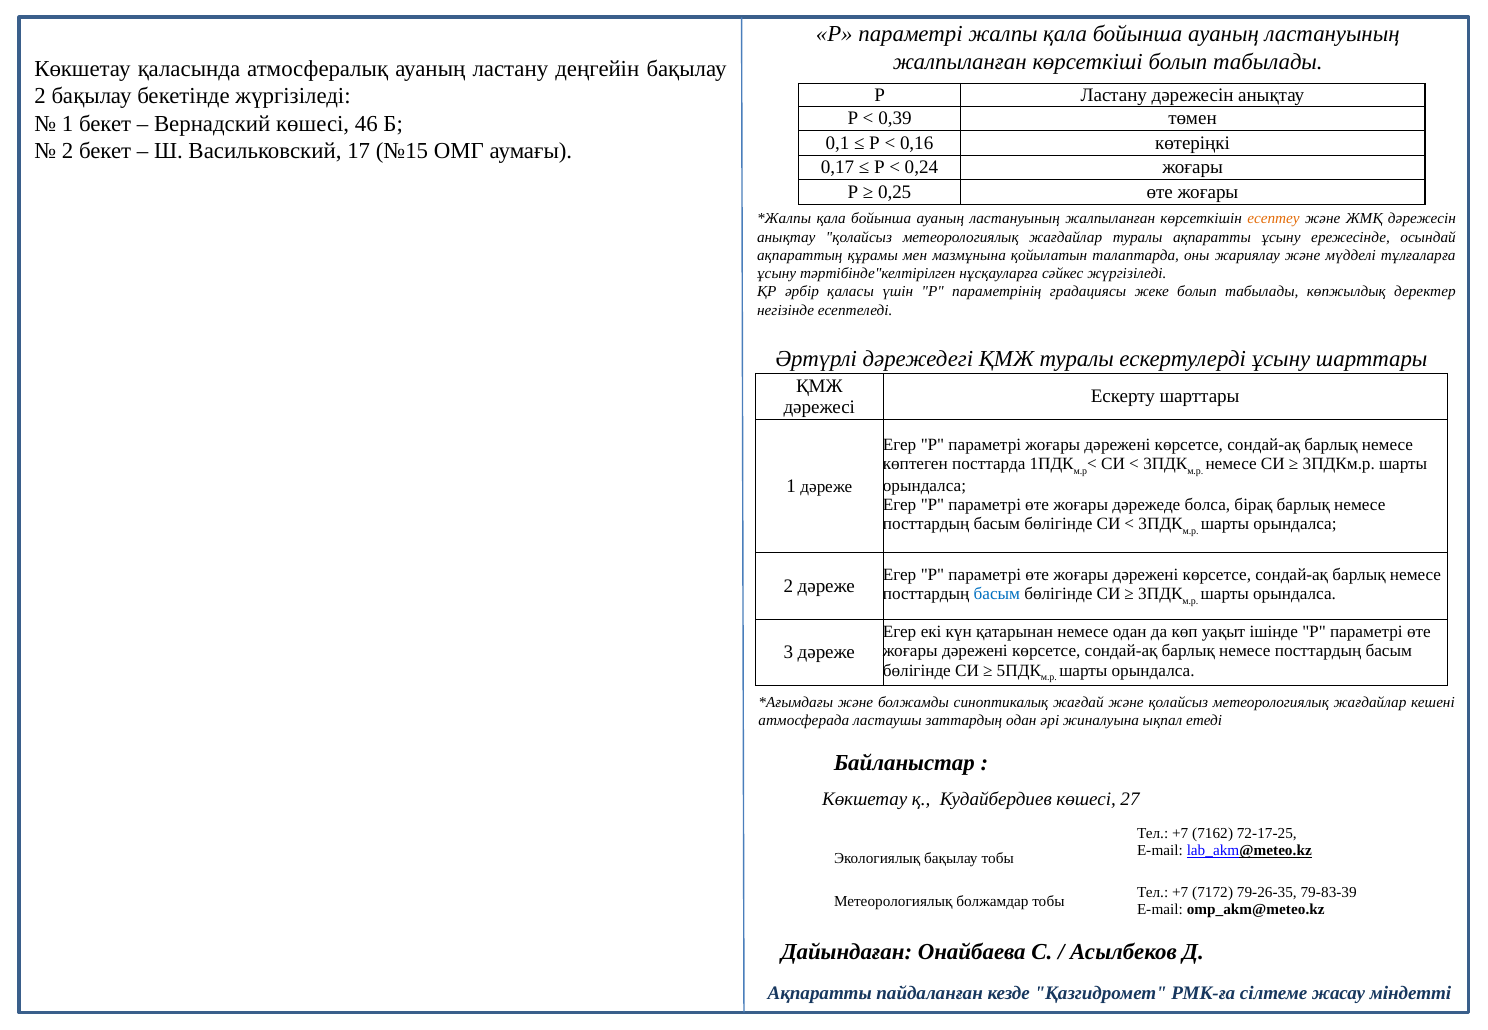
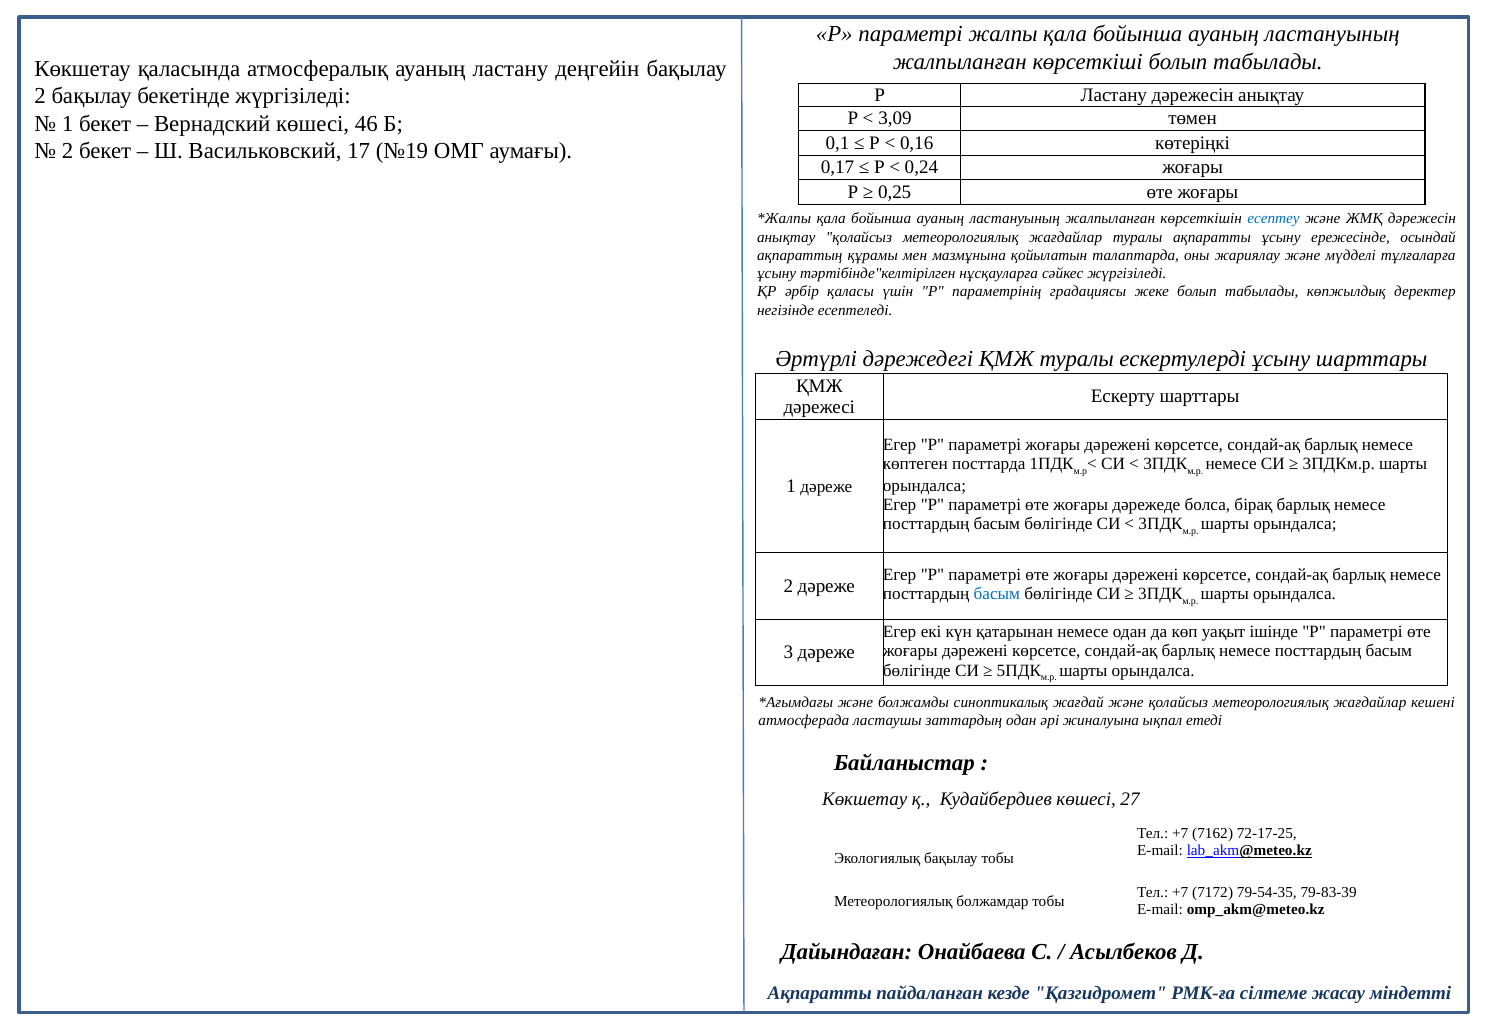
0,39: 0,39 -> 3,09
№15: №15 -> №19
есептеу colour: orange -> blue
79-26-35: 79-26-35 -> 79-54-35
